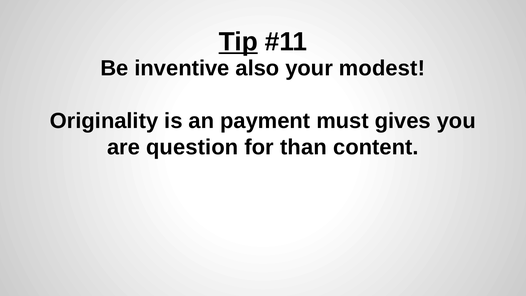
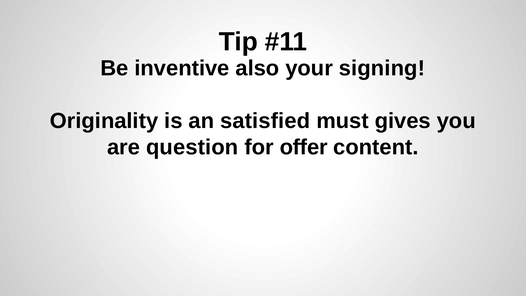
Tip underline: present -> none
modest: modest -> signing
payment: payment -> satisfied
than: than -> offer
